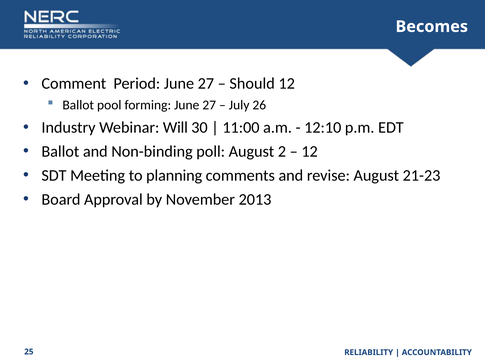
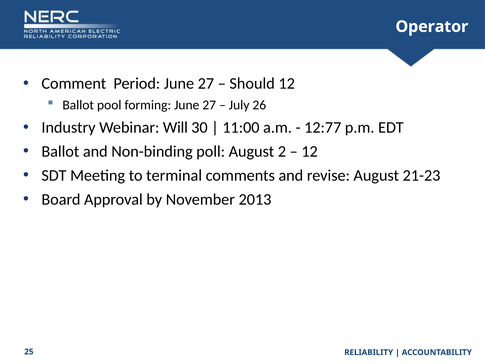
Becomes: Becomes -> Operator
12:10: 12:10 -> 12:77
planning: planning -> terminal
